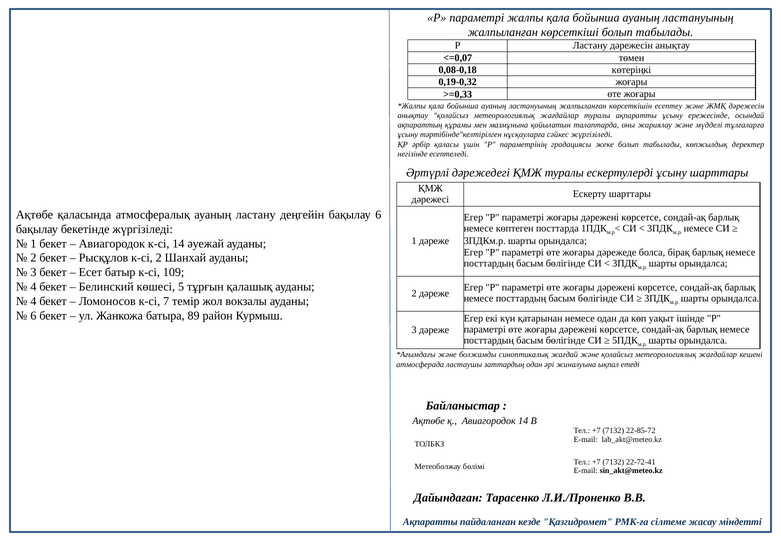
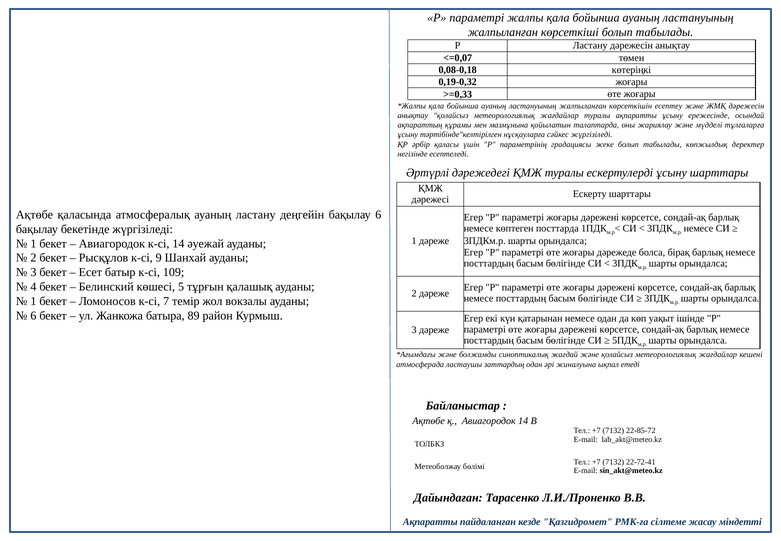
к-сі 2: 2 -> 9
4 at (33, 301): 4 -> 1
